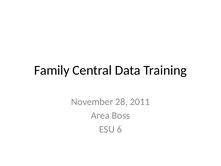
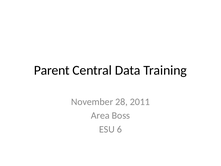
Family: Family -> Parent
